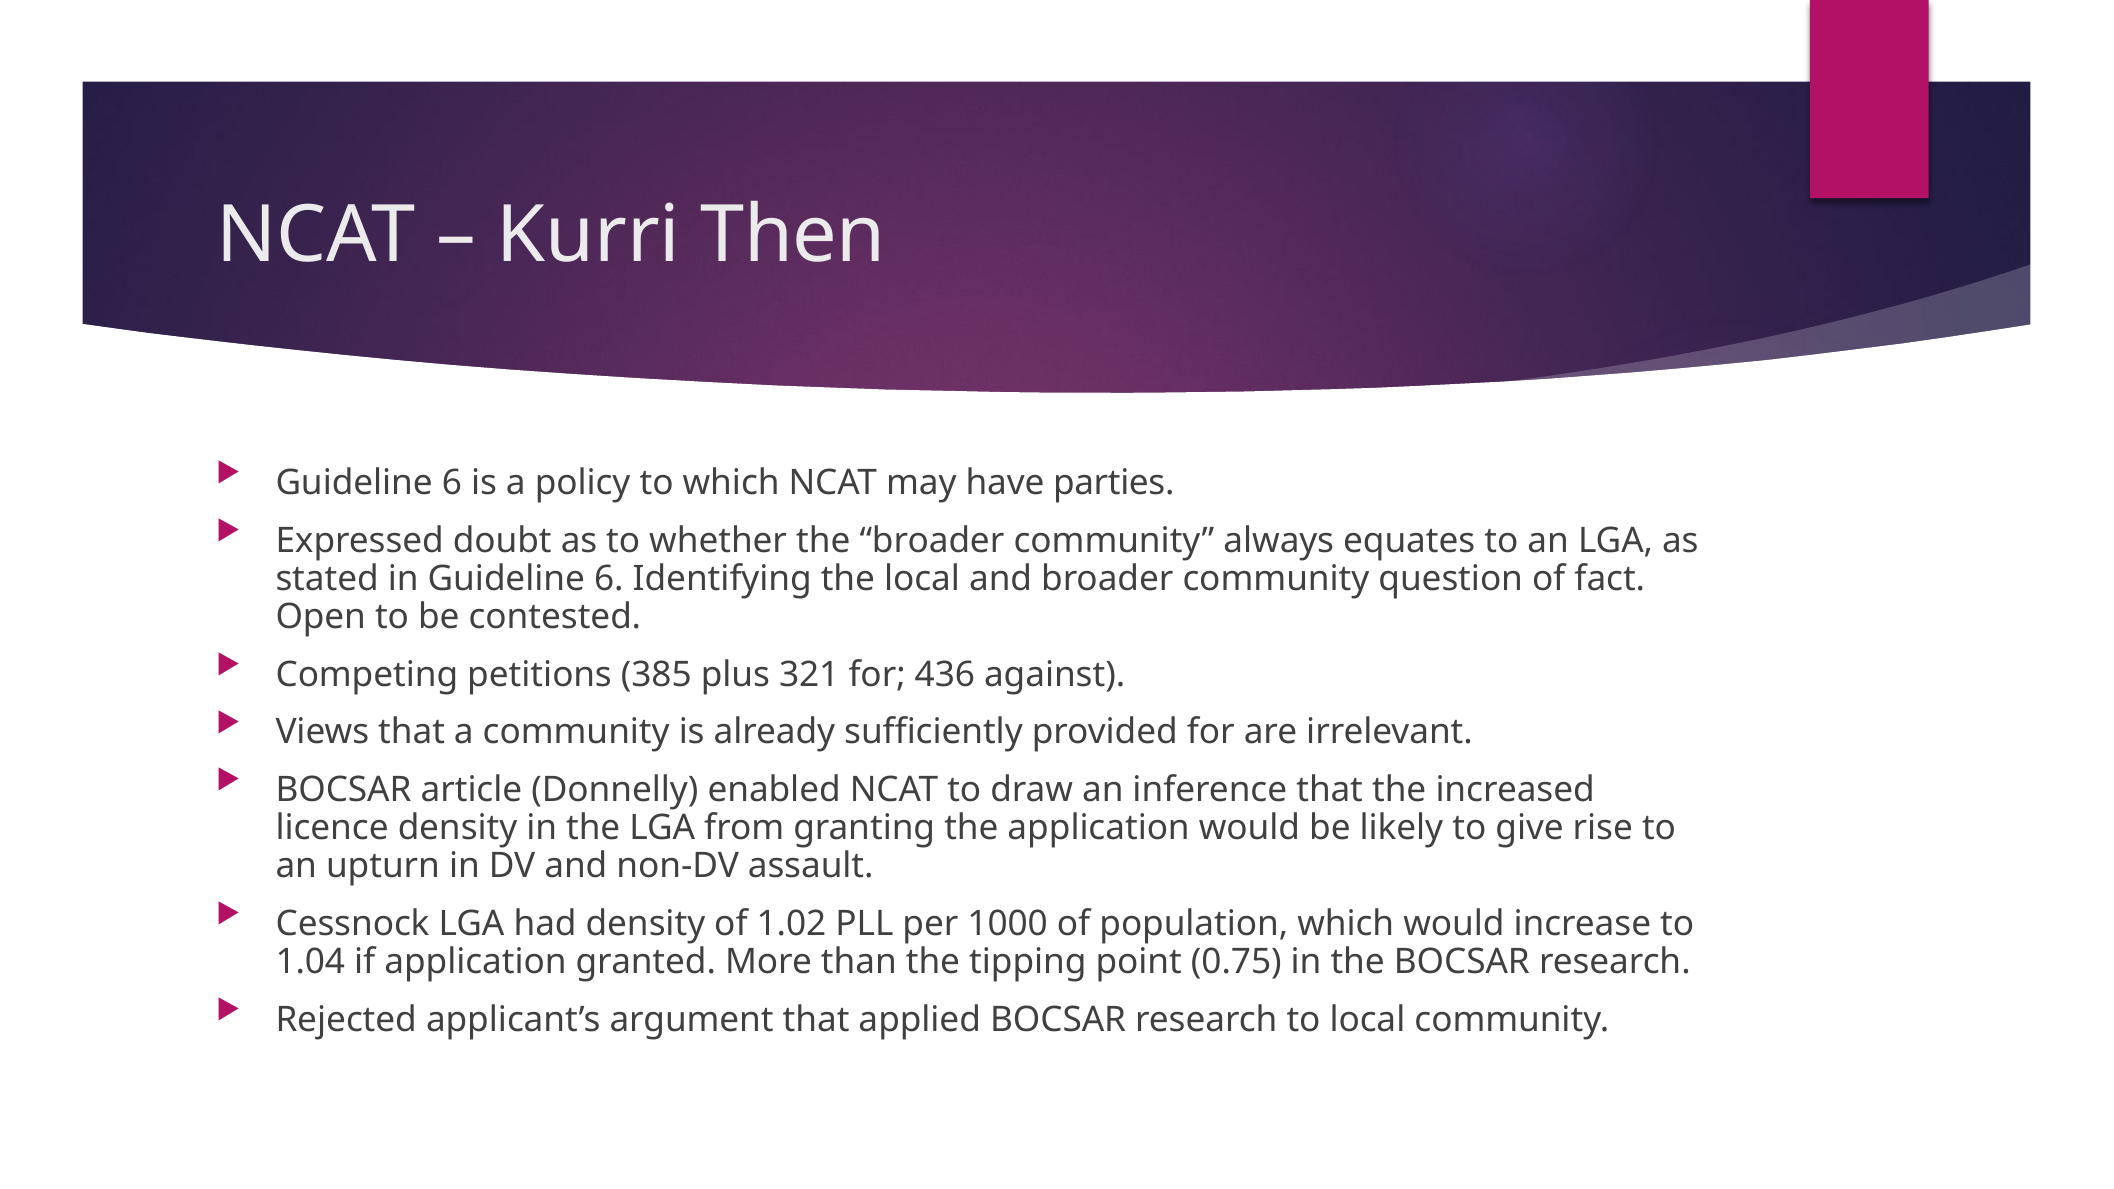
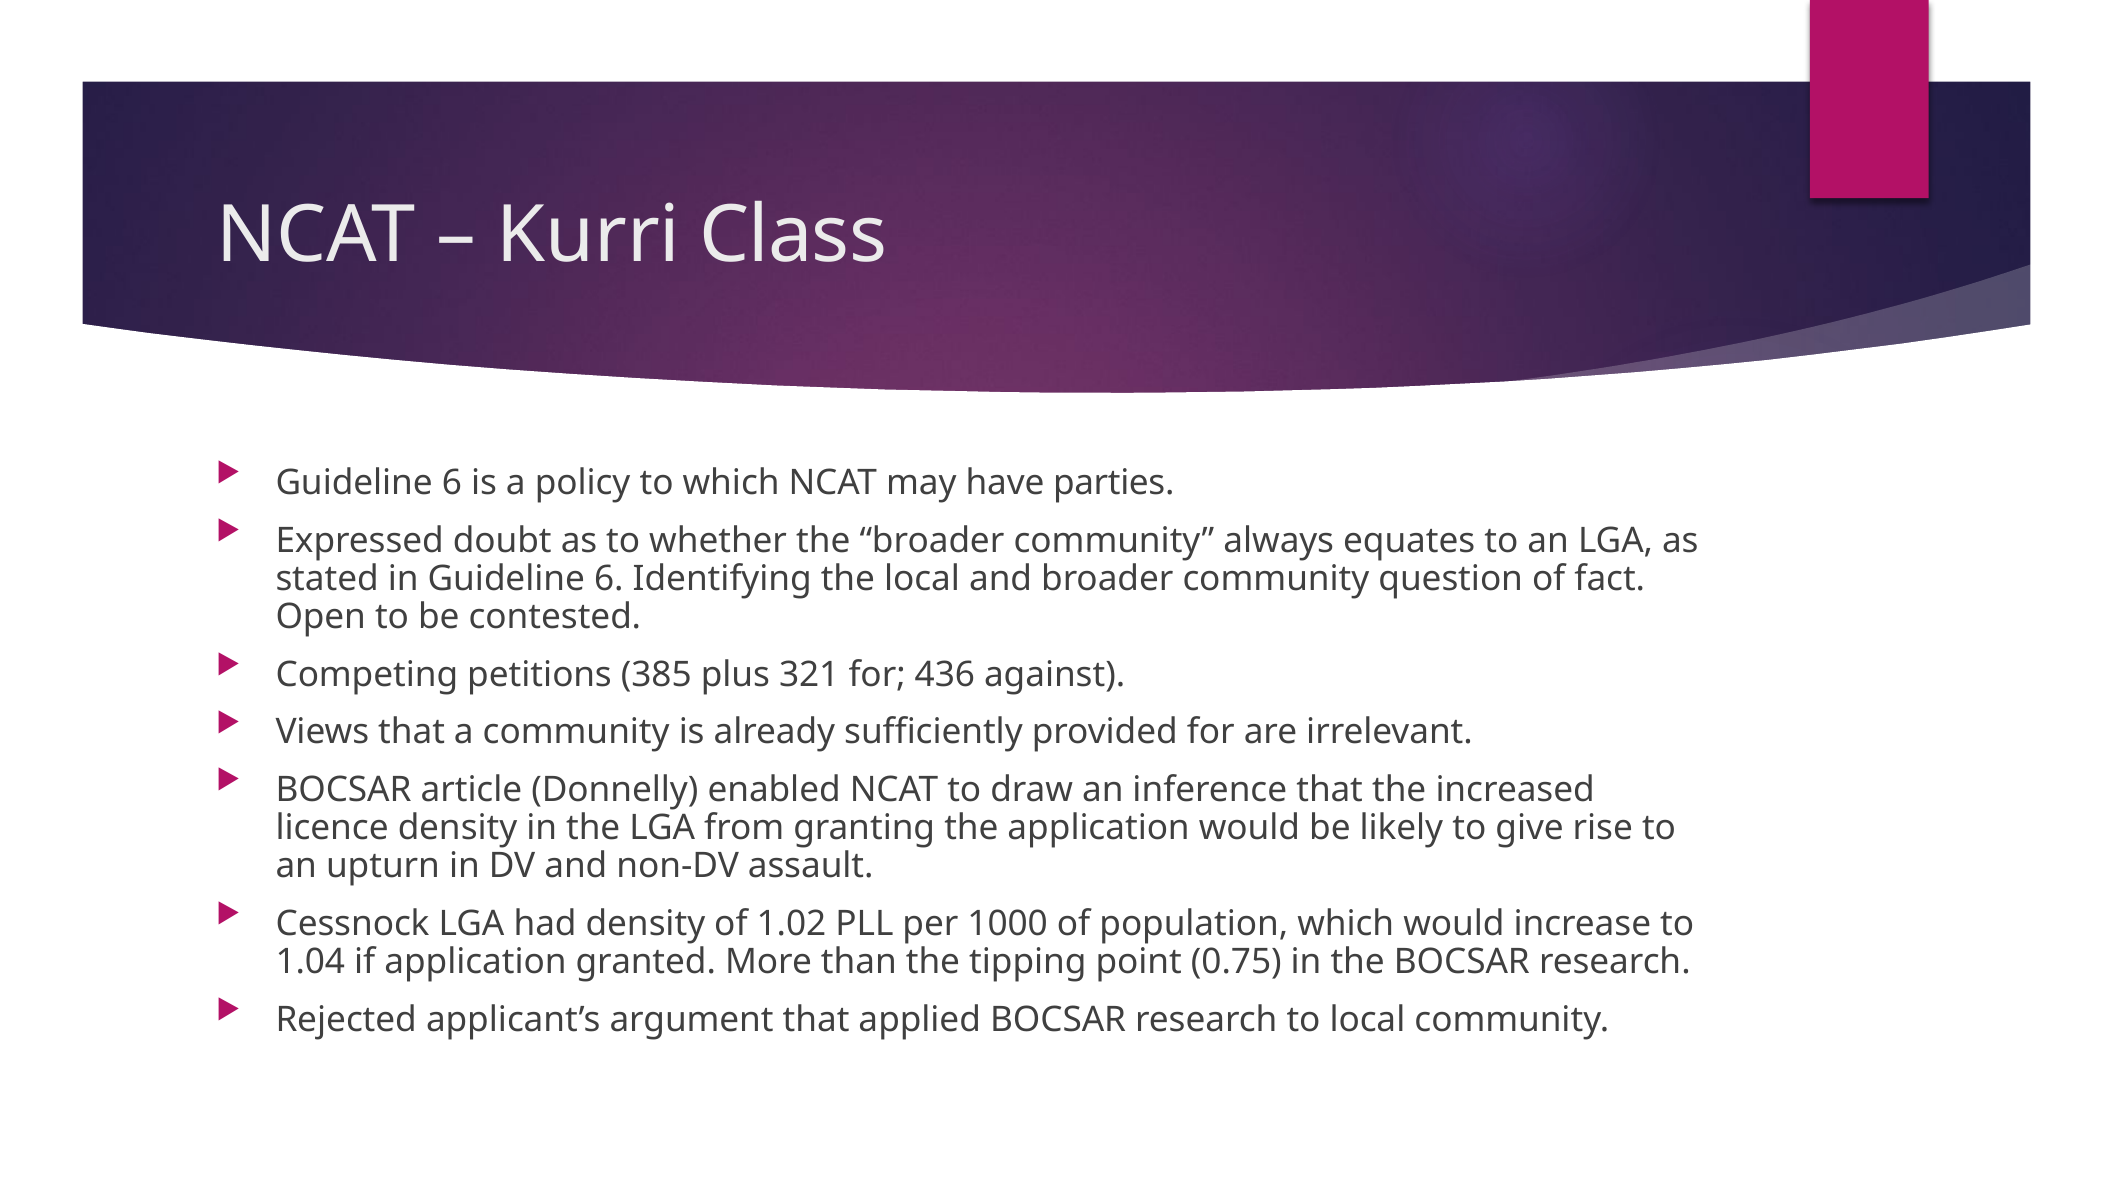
Then: Then -> Class
